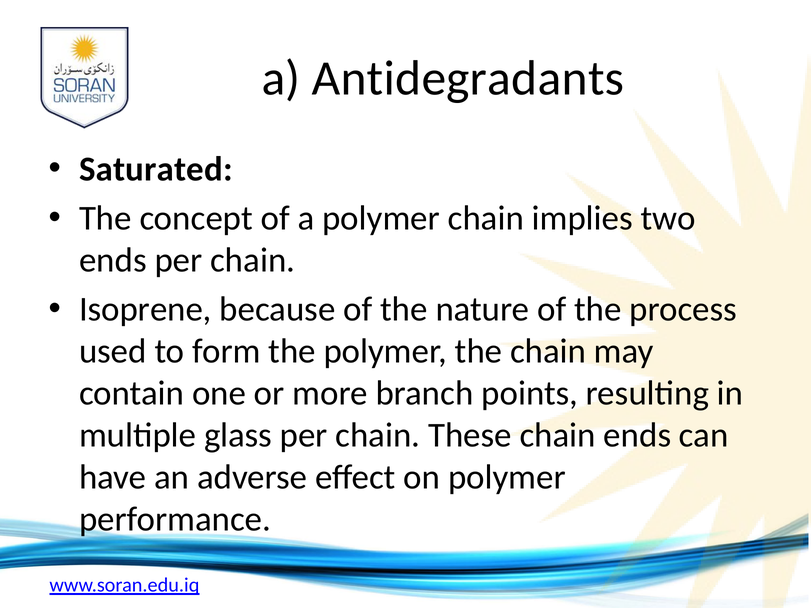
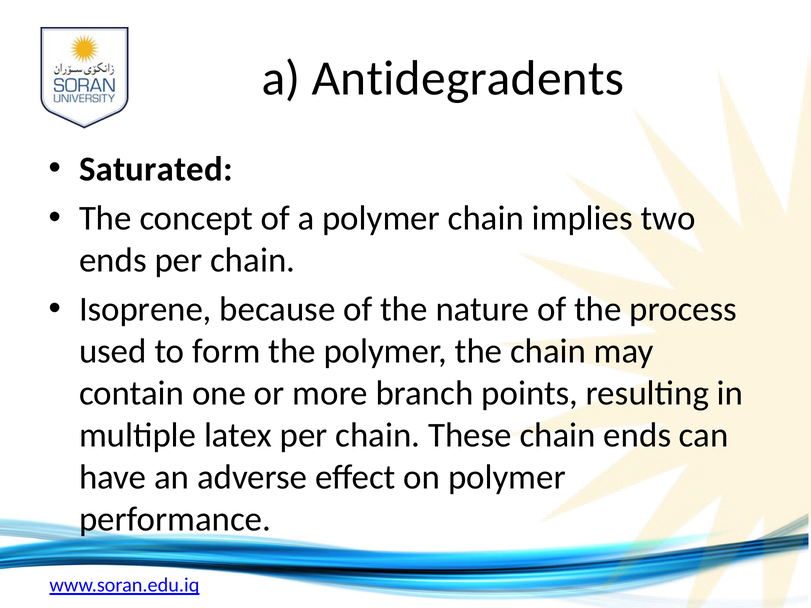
Antidegradants: Antidegradants -> Antidegradents
glass: glass -> latex
